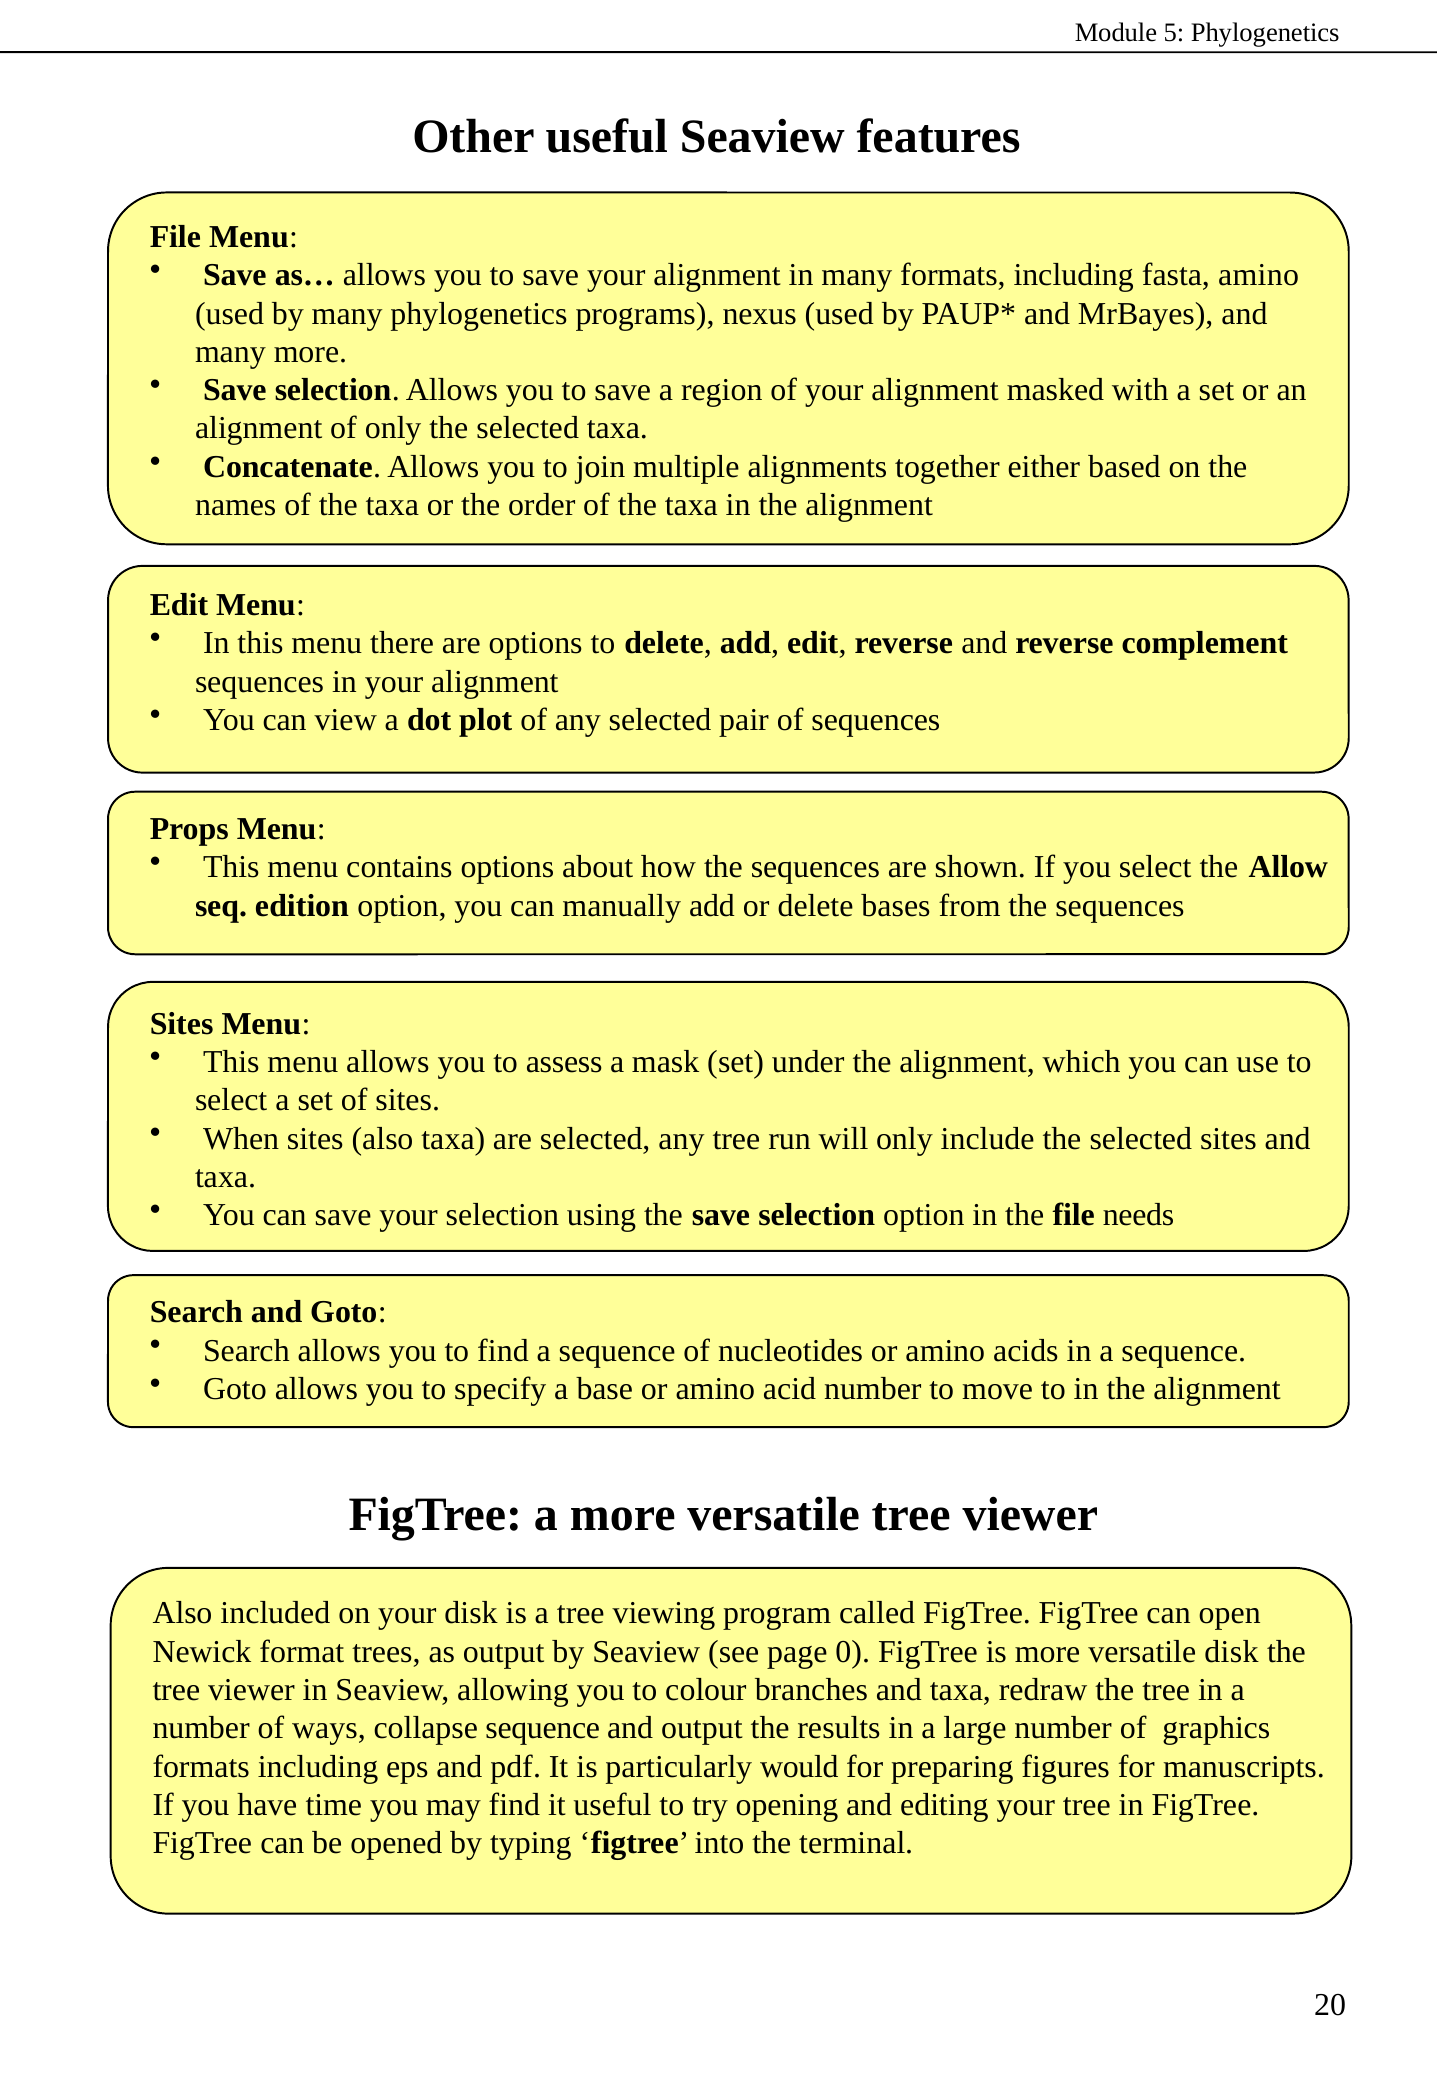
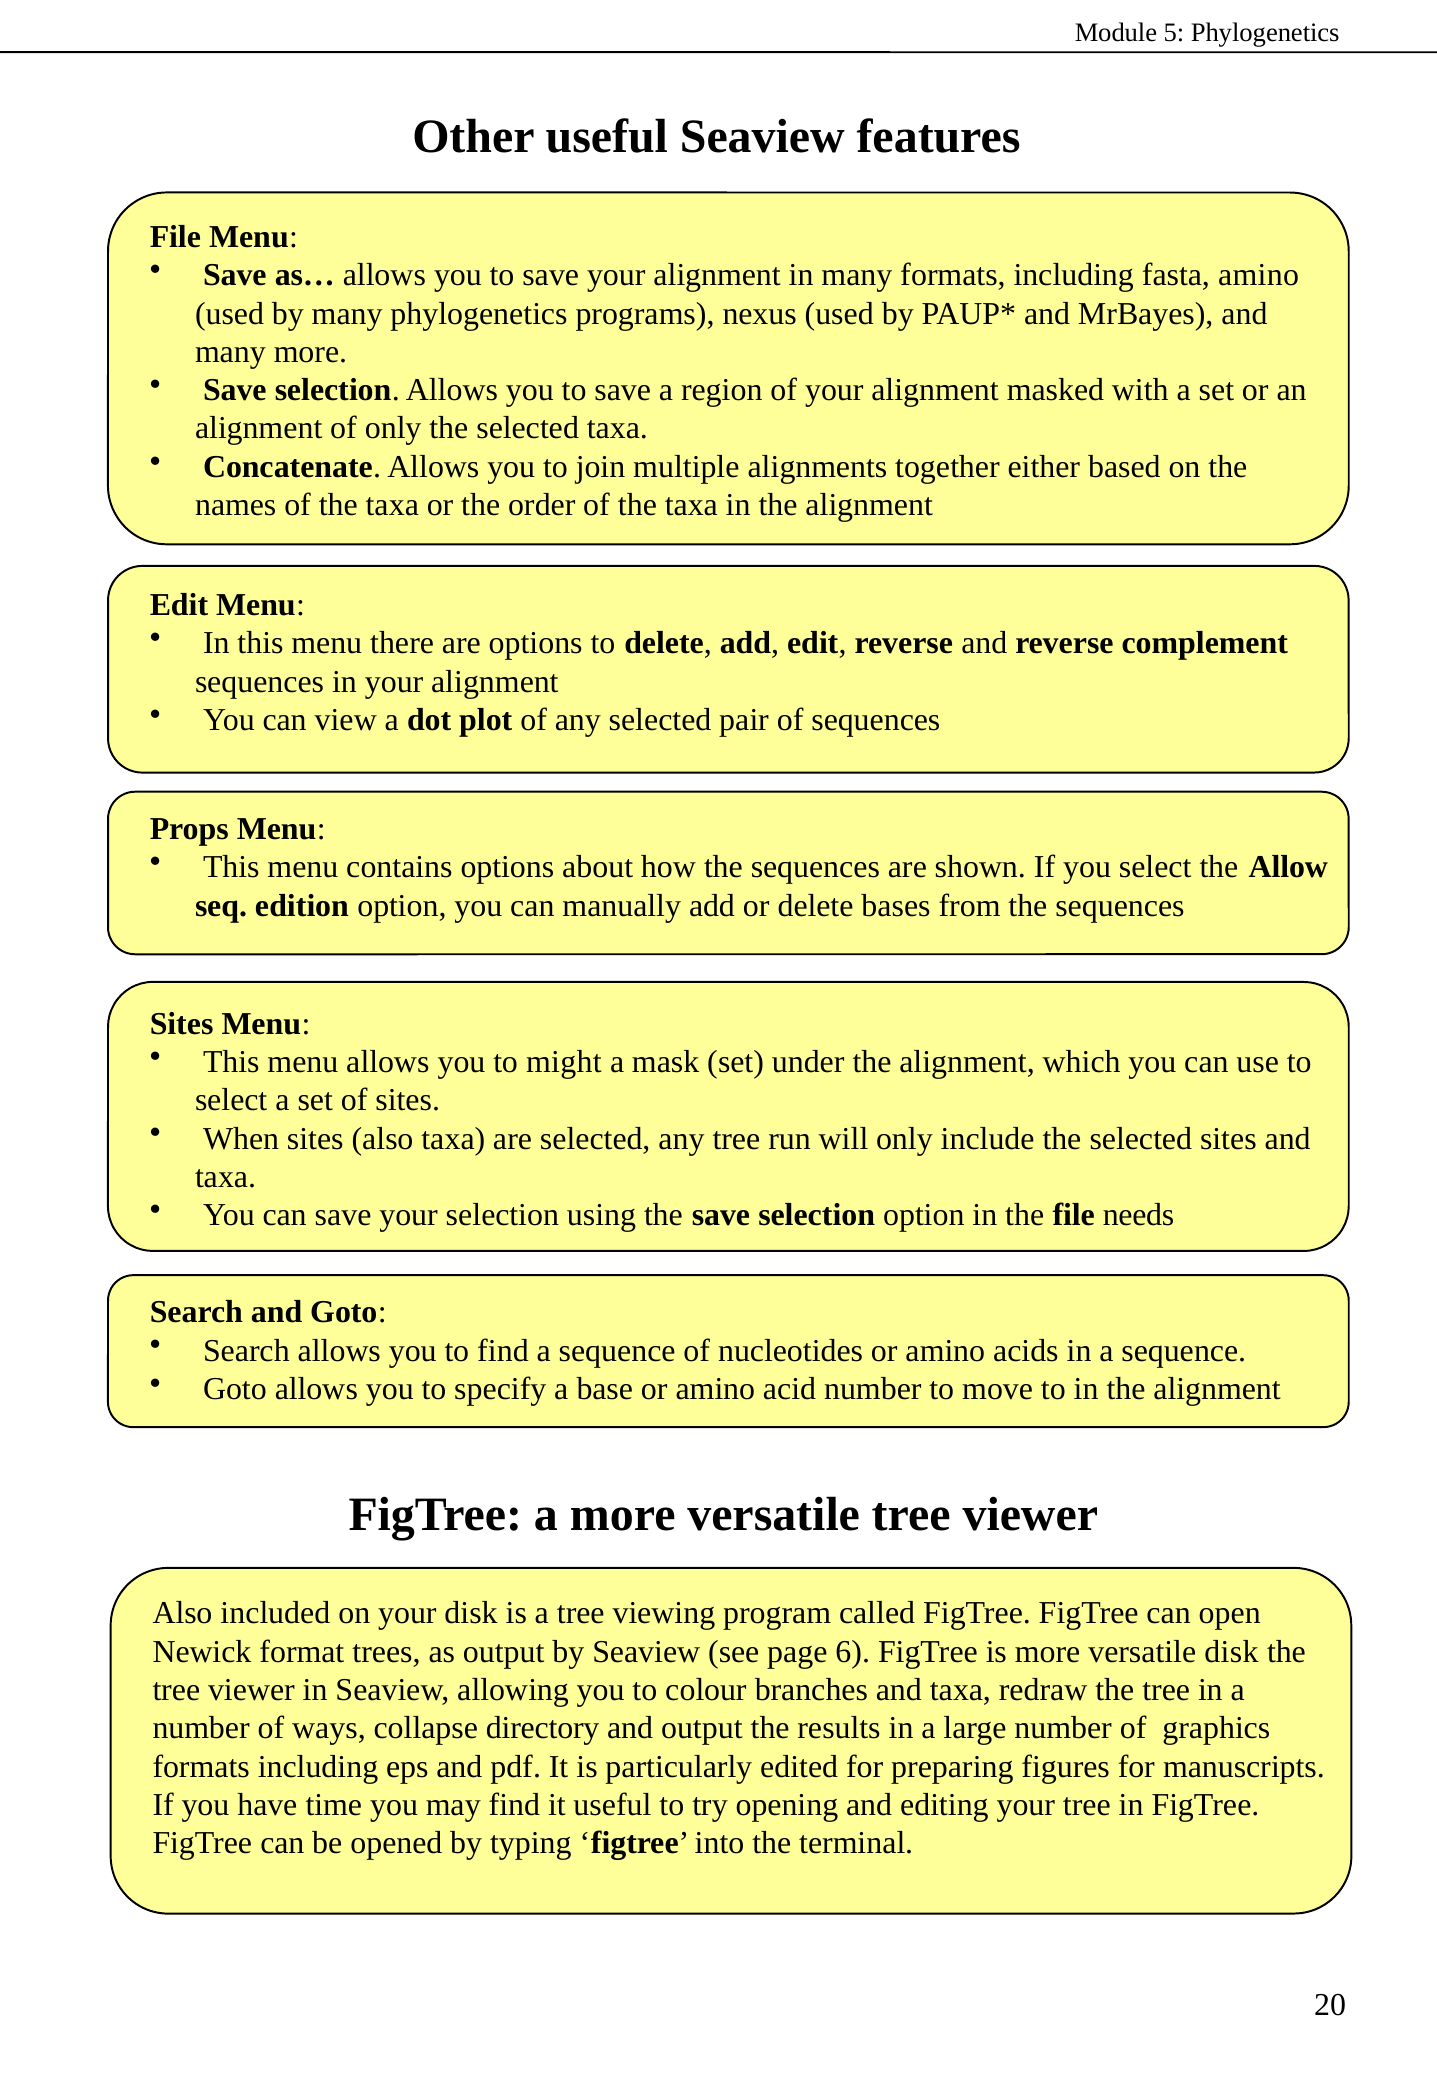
assess: assess -> might
0: 0 -> 6
collapse sequence: sequence -> directory
would: would -> edited
